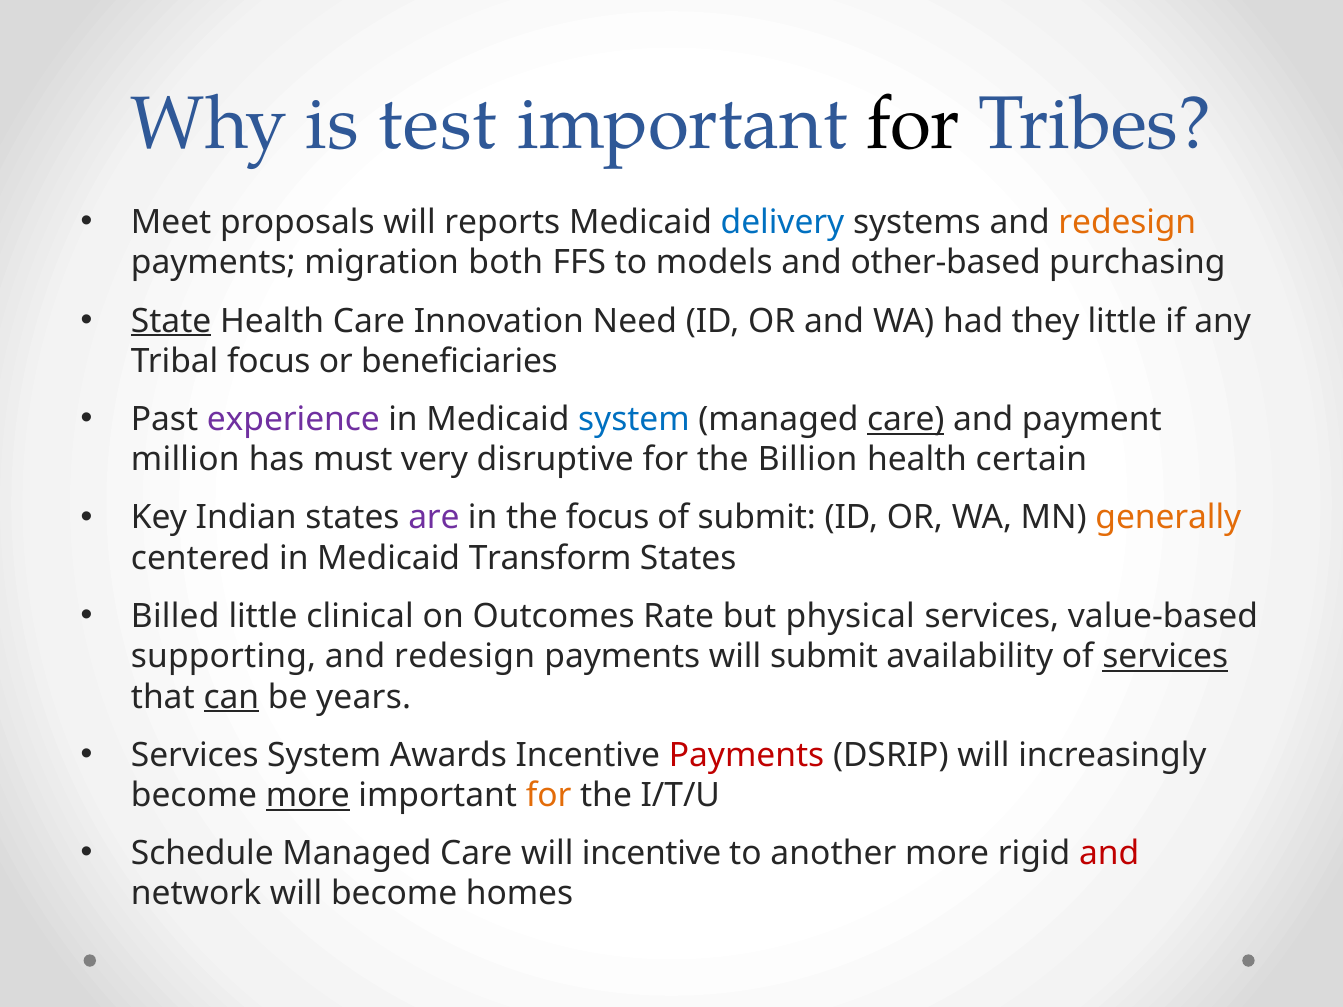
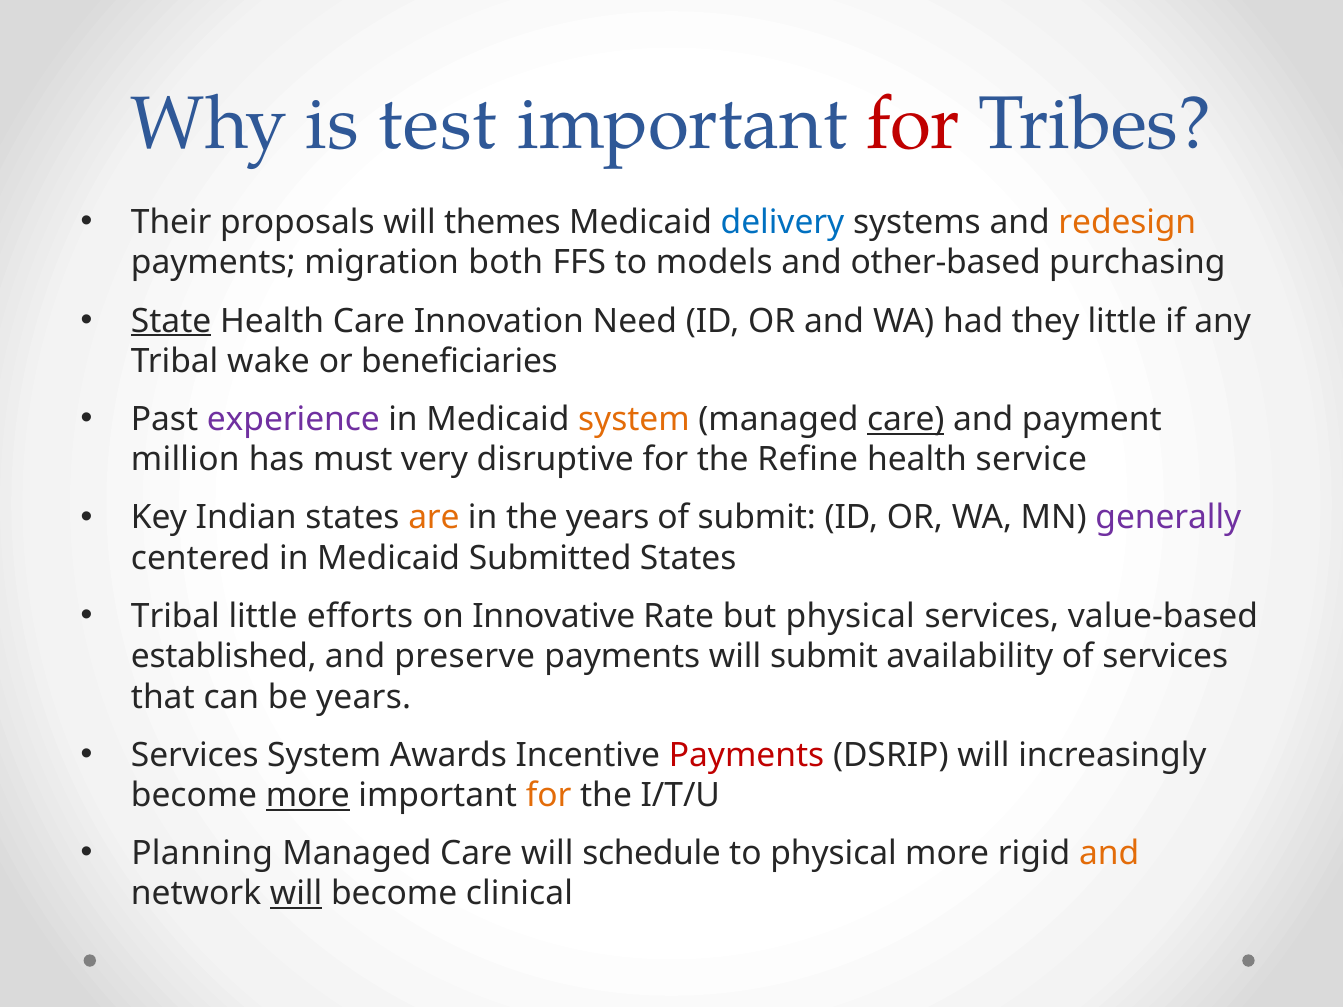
for at (913, 124) colour: black -> red
Meet: Meet -> Their
reports: reports -> themes
Tribal focus: focus -> wake
system at (634, 420) colour: blue -> orange
Billion: Billion -> Refine
certain: certain -> service
are colour: purple -> orange
the focus: focus -> years
generally colour: orange -> purple
Transform: Transform -> Submitted
Billed at (175, 617): Billed -> Tribal
clinical: clinical -> efforts
Outcomes: Outcomes -> Innovative
supporting: supporting -> established
redesign at (465, 657): redesign -> preserve
services at (1165, 657) underline: present -> none
can underline: present -> none
Schedule: Schedule -> Planning
will incentive: incentive -> schedule
to another: another -> physical
and at (1109, 854) colour: red -> orange
will at (296, 894) underline: none -> present
homes: homes -> clinical
